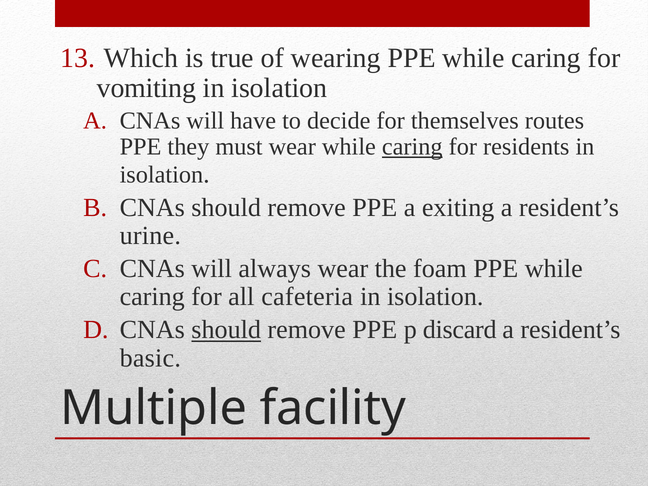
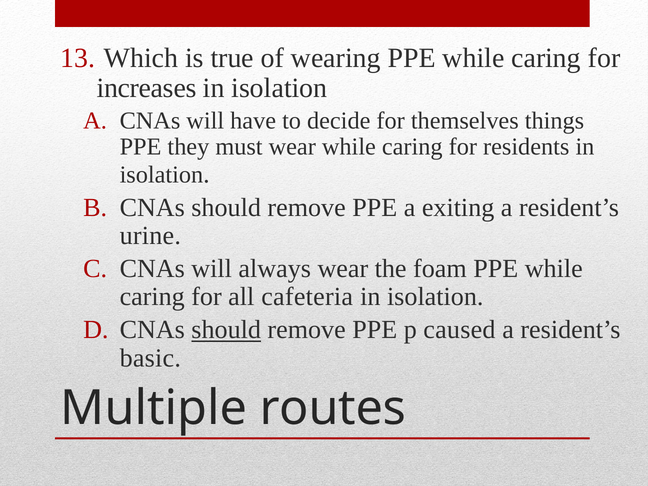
vomiting: vomiting -> increases
routes: routes -> things
caring at (412, 147) underline: present -> none
discard: discard -> caused
facility: facility -> routes
